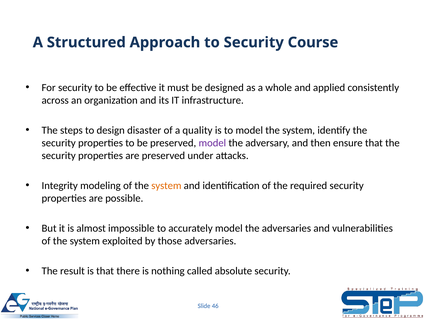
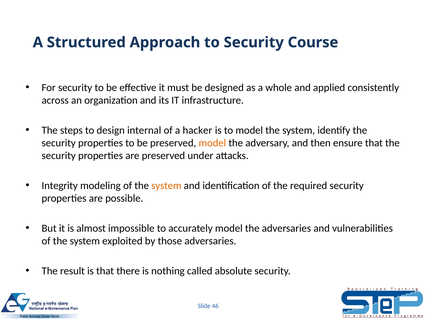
disaster: disaster -> internal
quality: quality -> hacker
model at (212, 143) colour: purple -> orange
